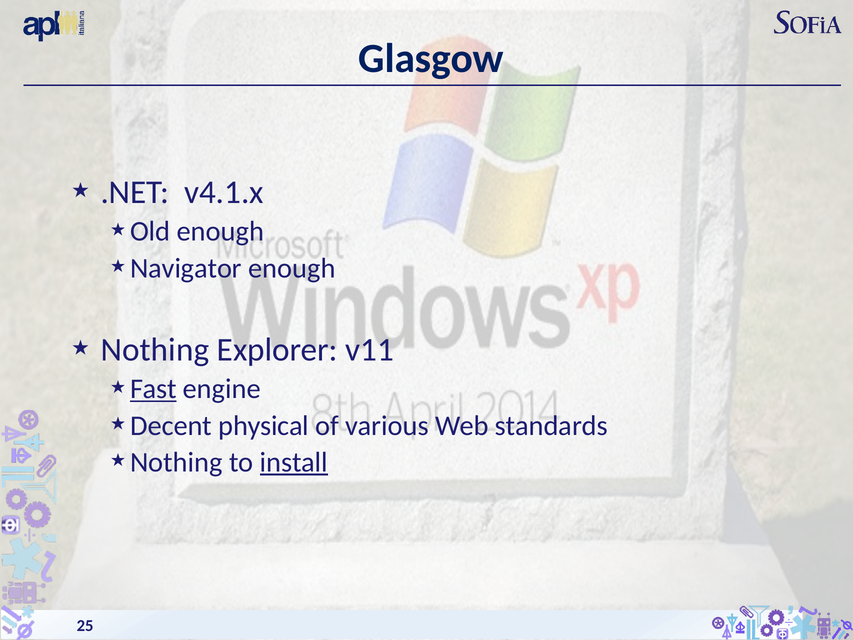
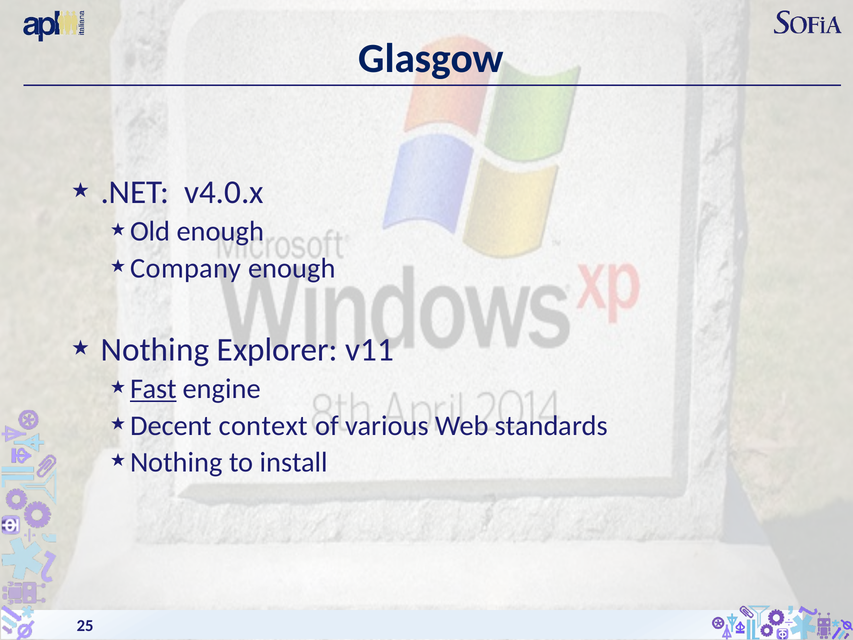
v4.1.x: v4.1.x -> v4.0.x
Navigator: Navigator -> Company
physical: physical -> context
install underline: present -> none
